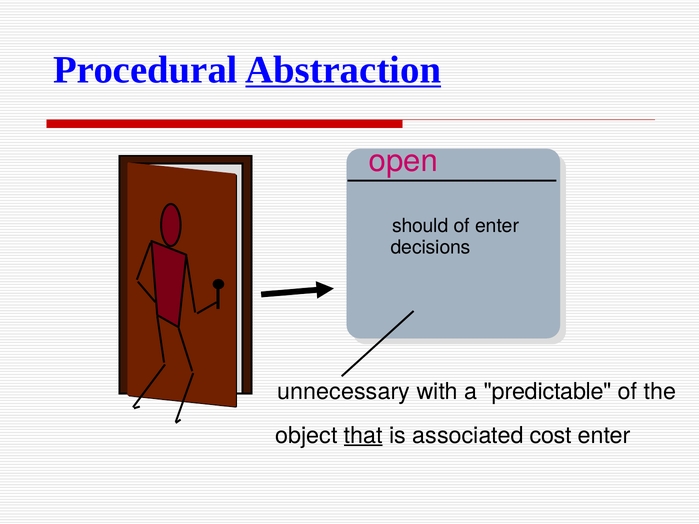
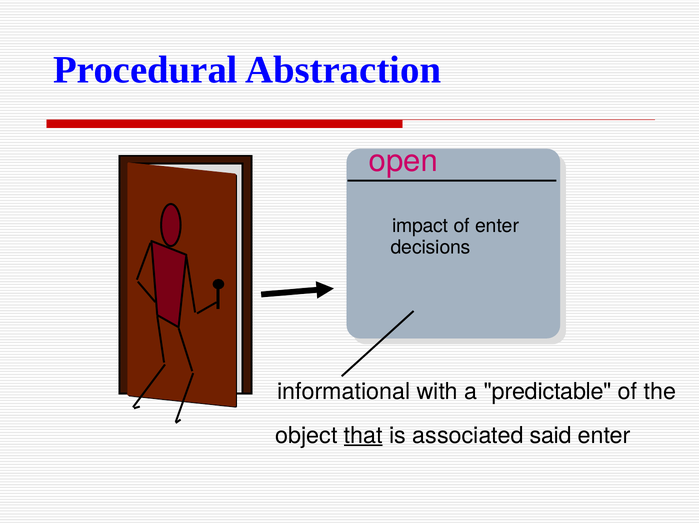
Abstraction underline: present -> none
should: should -> impact
unnecessary: unnecessary -> informational
cost: cost -> said
